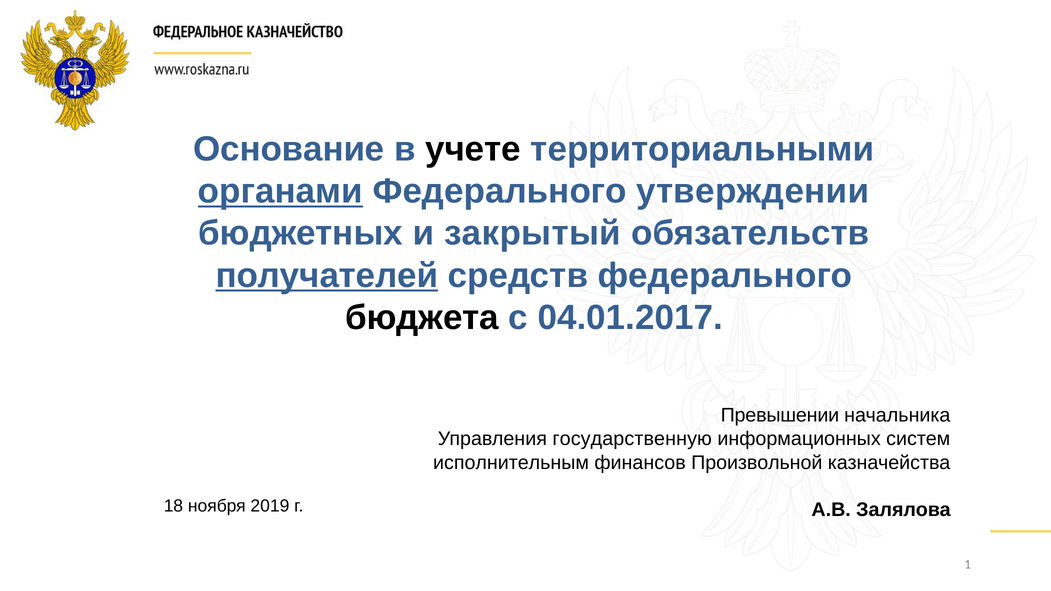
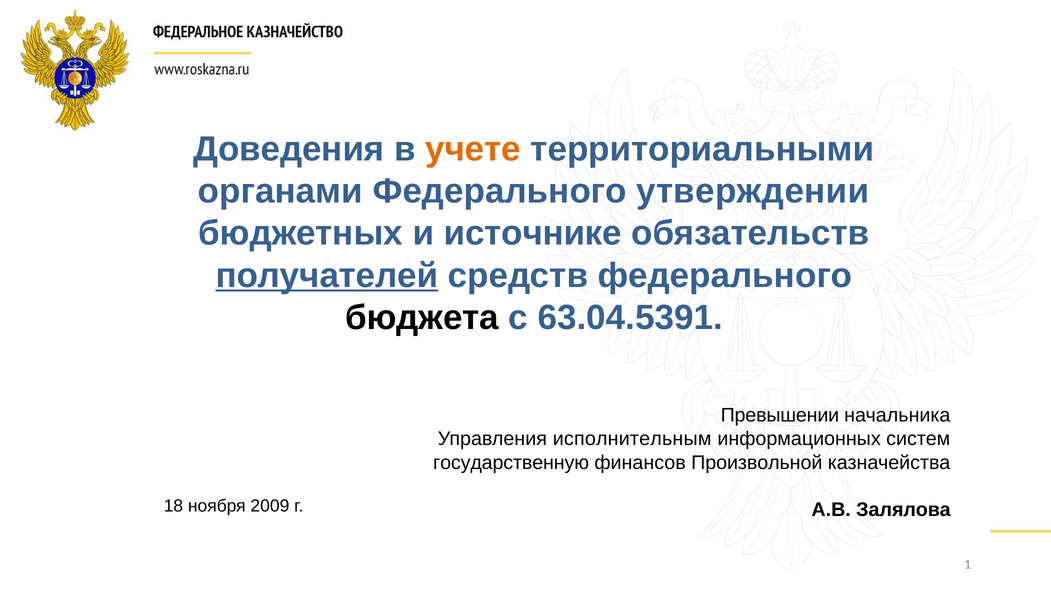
Основание: Основание -> Доведения
учете colour: black -> orange
органами underline: present -> none
закрытый: закрытый -> источнике
04.01.2017: 04.01.2017 -> 63.04.5391
государственную: государственную -> исполнительным
исполнительным: исполнительным -> государственную
2019: 2019 -> 2009
